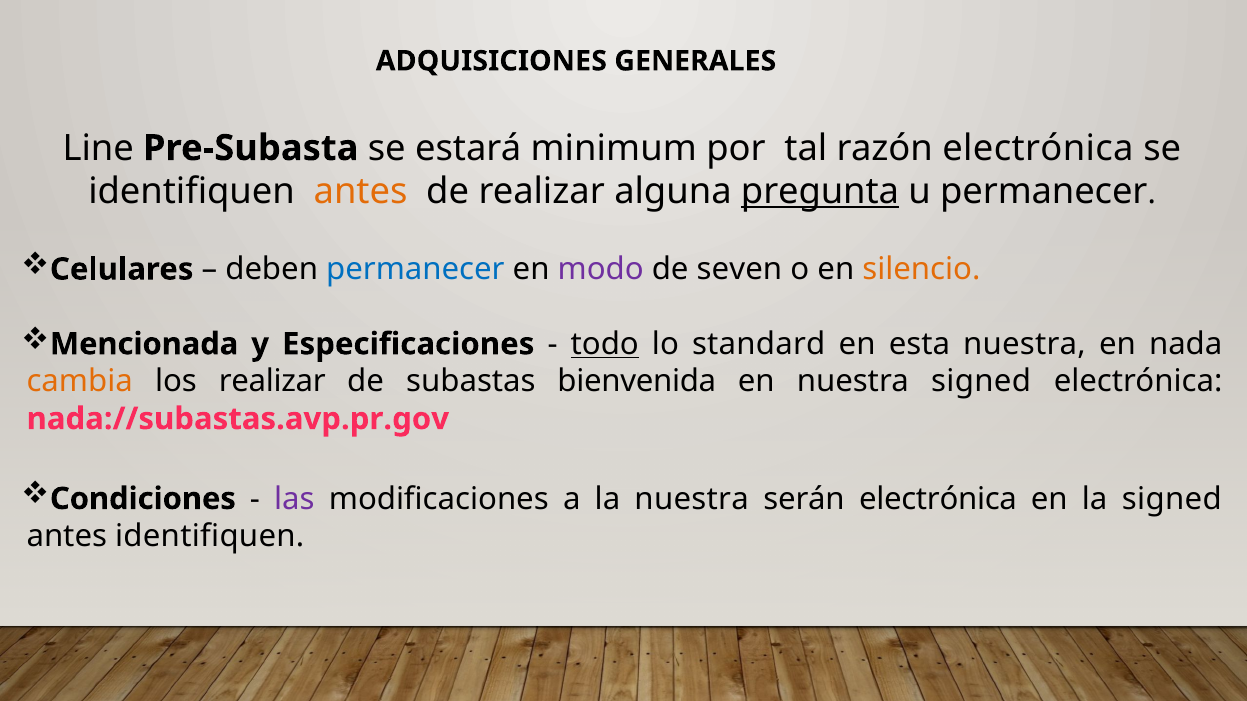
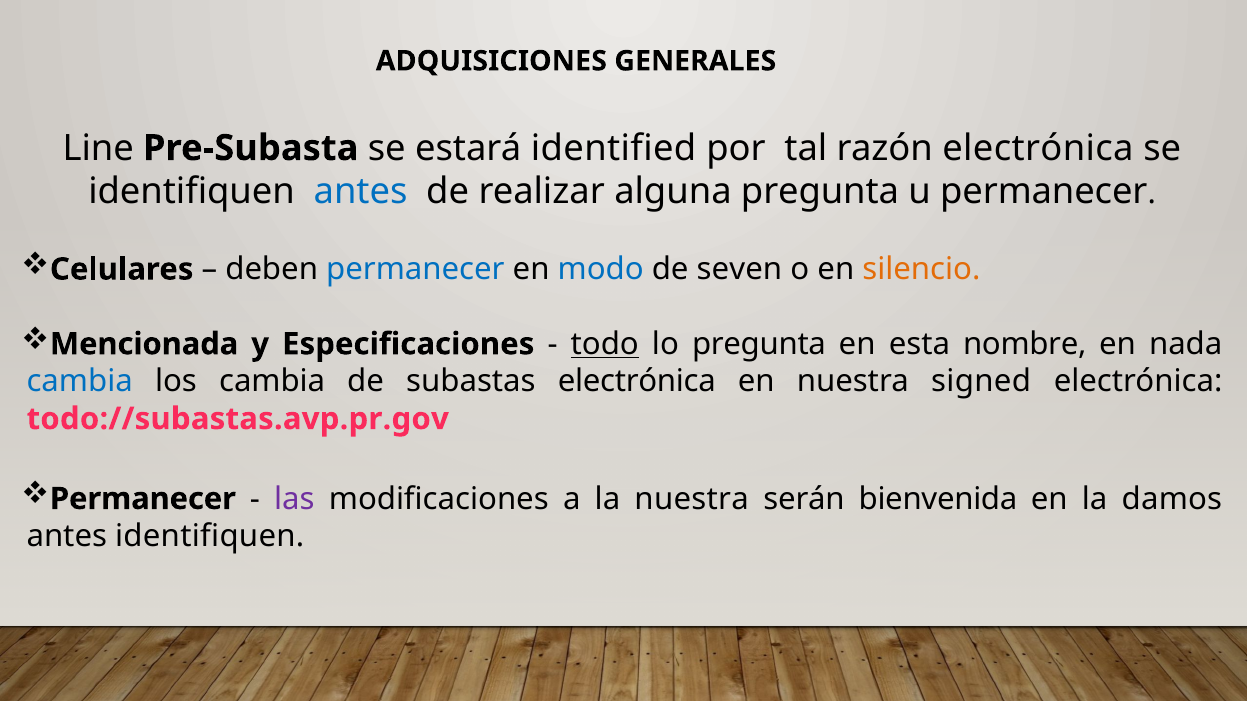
minimum: minimum -> identified
antes at (361, 192) colour: orange -> blue
pregunta at (820, 192) underline: present -> none
modo colour: purple -> blue
lo standard: standard -> pregunta
esta nuestra: nuestra -> nombre
cambia at (80, 382) colour: orange -> blue
los realizar: realizar -> cambia
subastas bienvenida: bienvenida -> electrónica
nada://subastas.avp.pr.gov: nada://subastas.avp.pr.gov -> todo://subastas.avp.pr.gov
Condiciones at (143, 499): Condiciones -> Permanecer
serán electrónica: electrónica -> bienvenida
la signed: signed -> damos
